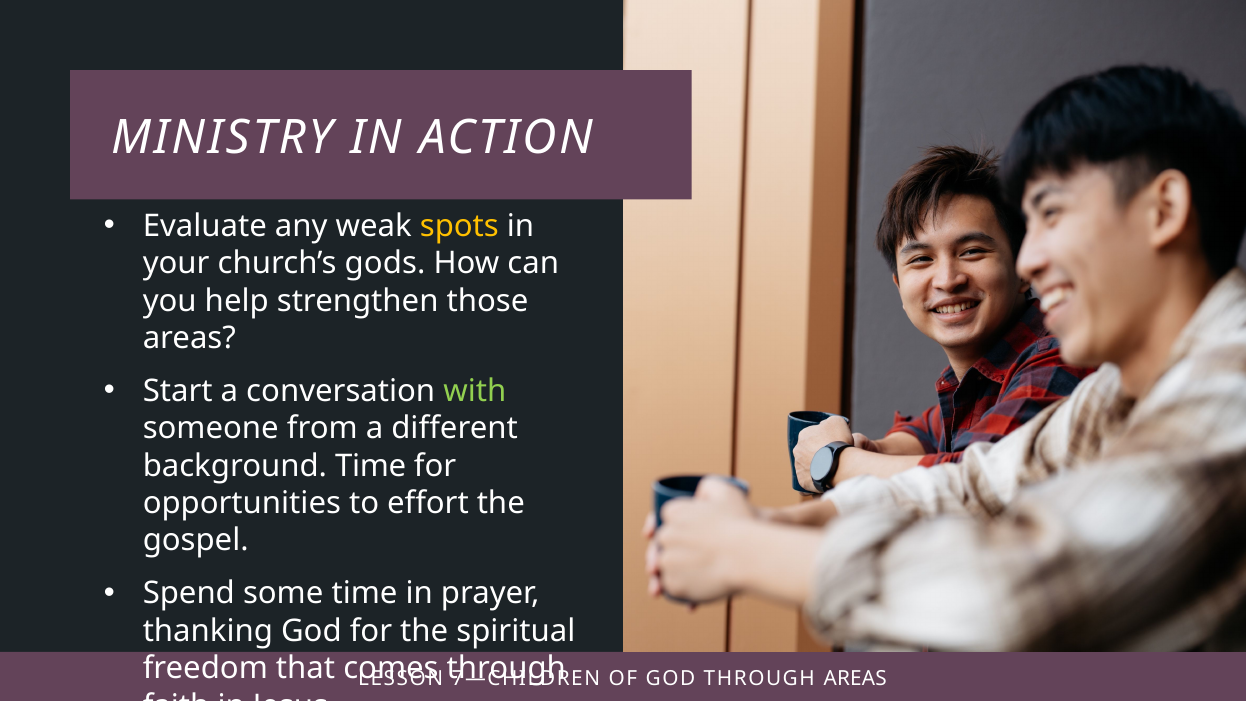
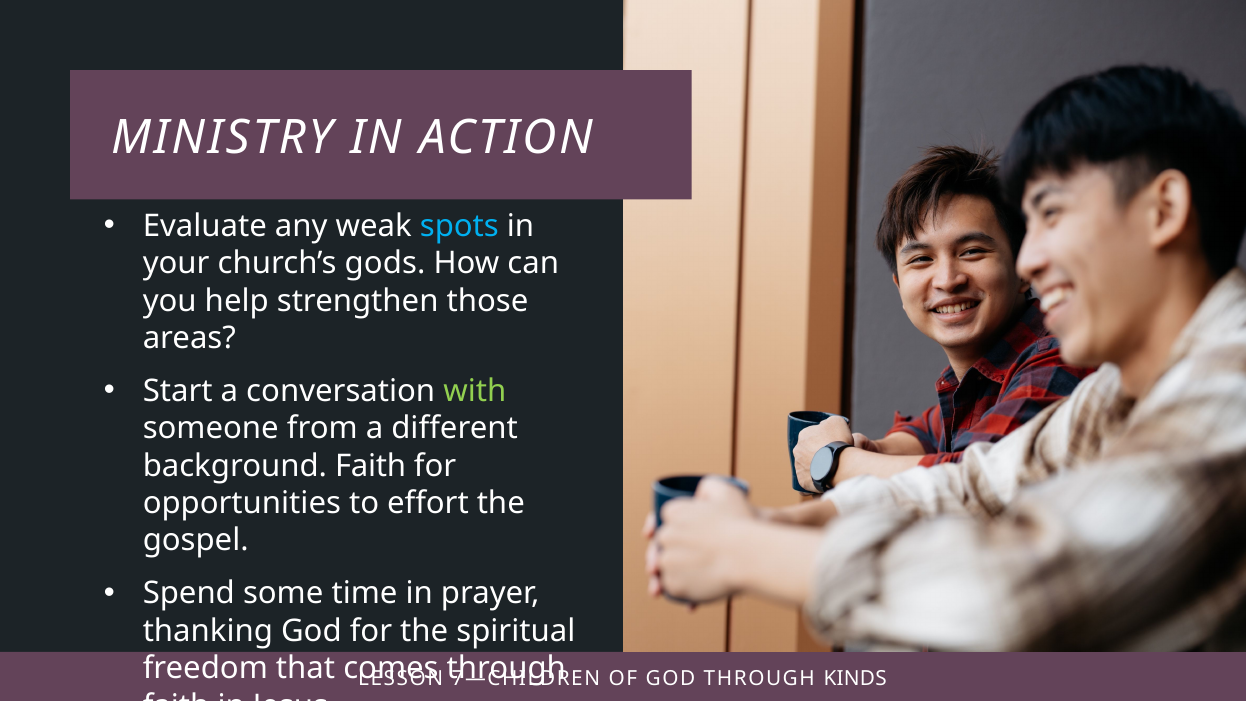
spots colour: yellow -> light blue
background Time: Time -> Faith
THROUGH AREAS: AREAS -> KINDS
